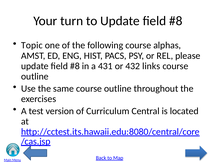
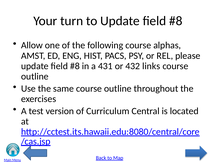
Topic: Topic -> Allow
